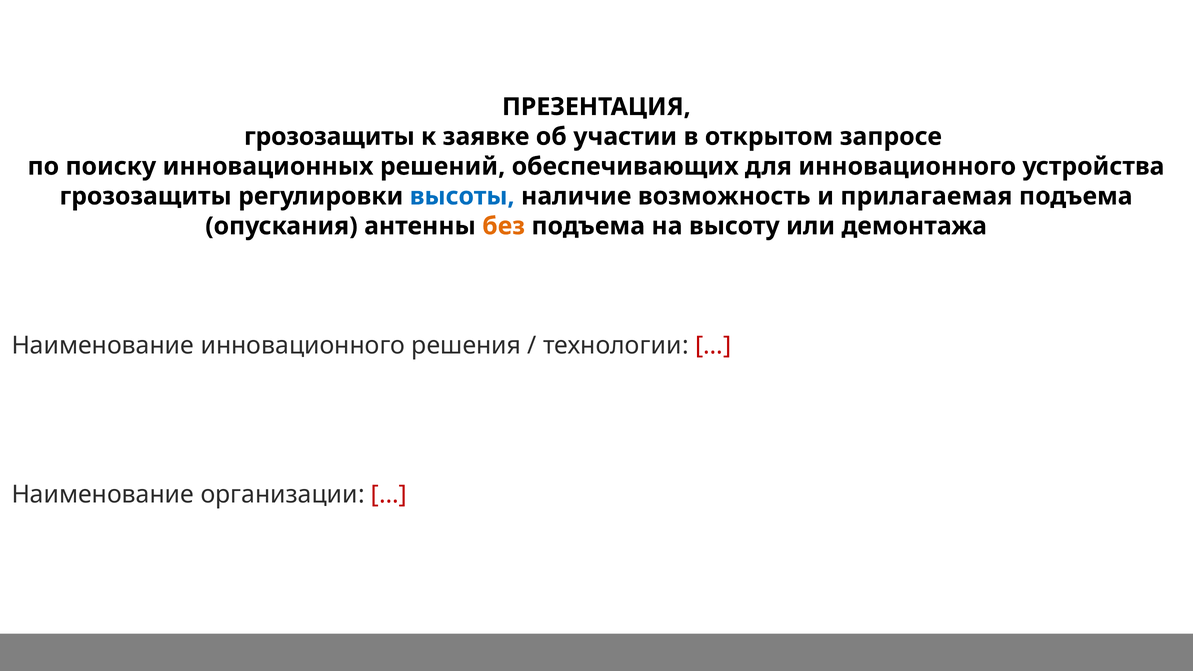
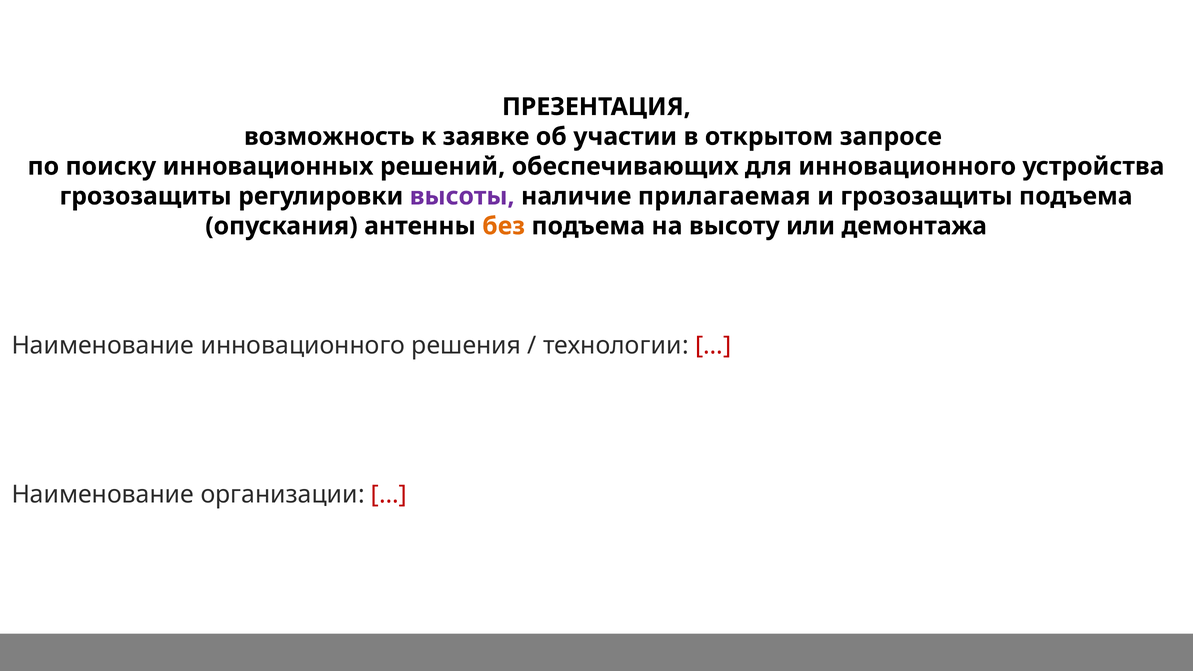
грозозащиты at (329, 137): грозозащиты -> возможность
высоты colour: blue -> purple
возможность: возможность -> прилагаемая
и прилагаемая: прилагаемая -> грозозащиты
